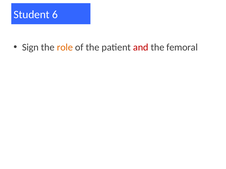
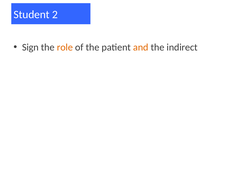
6: 6 -> 2
and colour: red -> orange
femoral: femoral -> indirect
